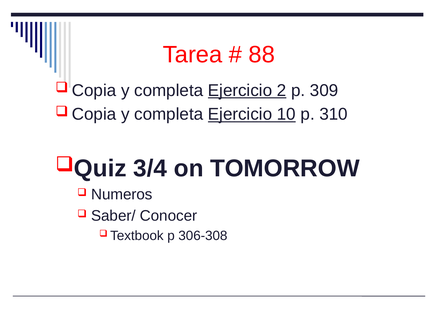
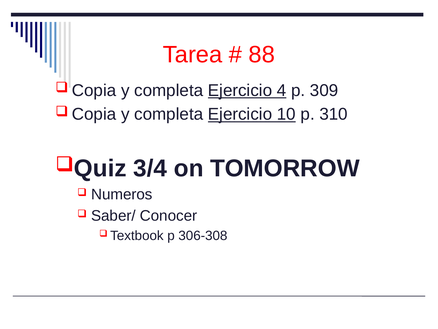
2: 2 -> 4
